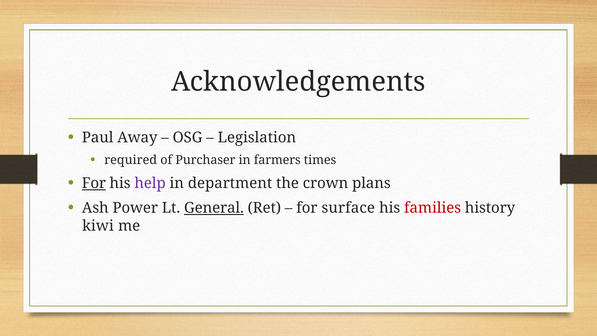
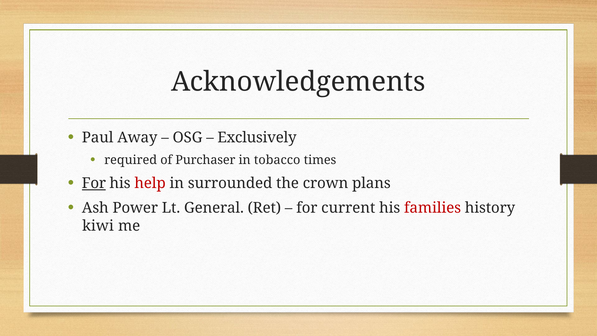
Legislation: Legislation -> Exclusively
farmers: farmers -> tobacco
help colour: purple -> red
department: department -> surrounded
General underline: present -> none
surface: surface -> current
